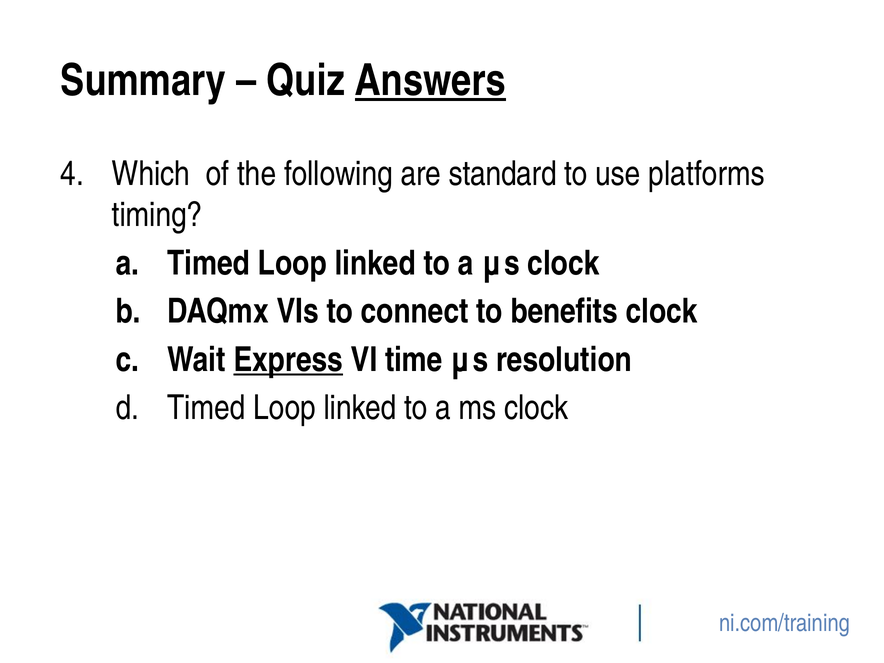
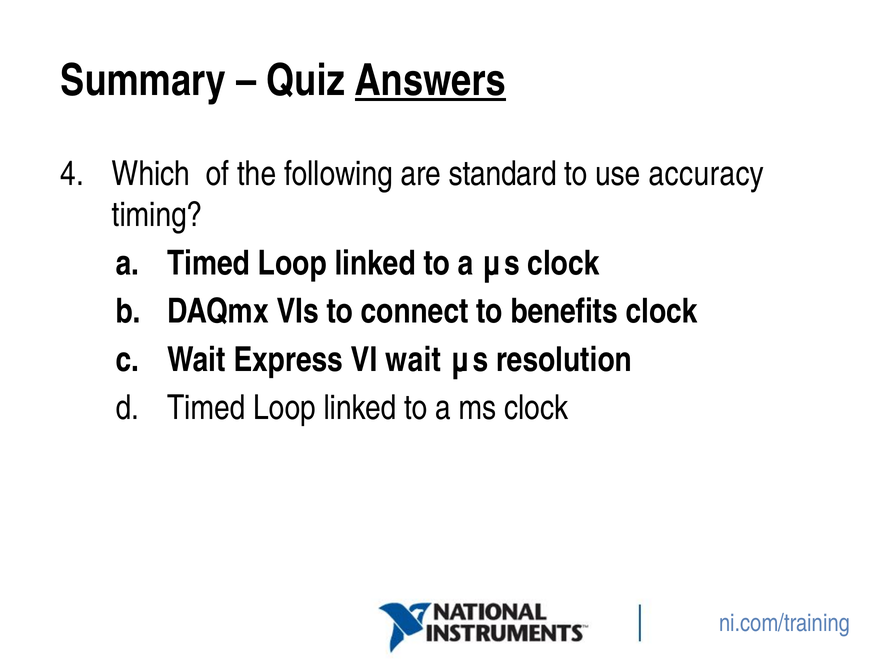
platforms: platforms -> accuracy
Express underline: present -> none
VI time: time -> wait
